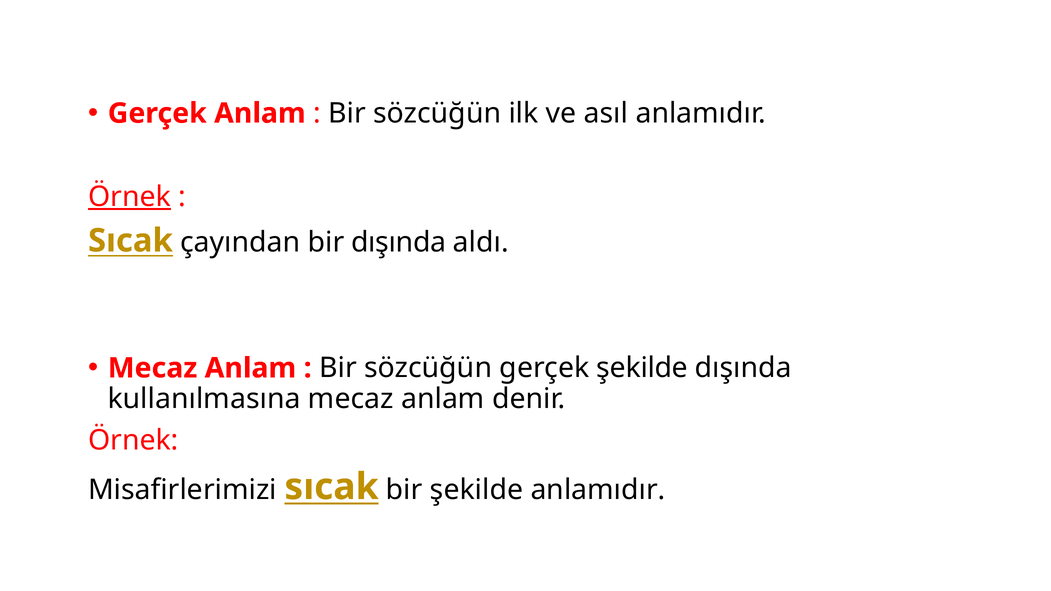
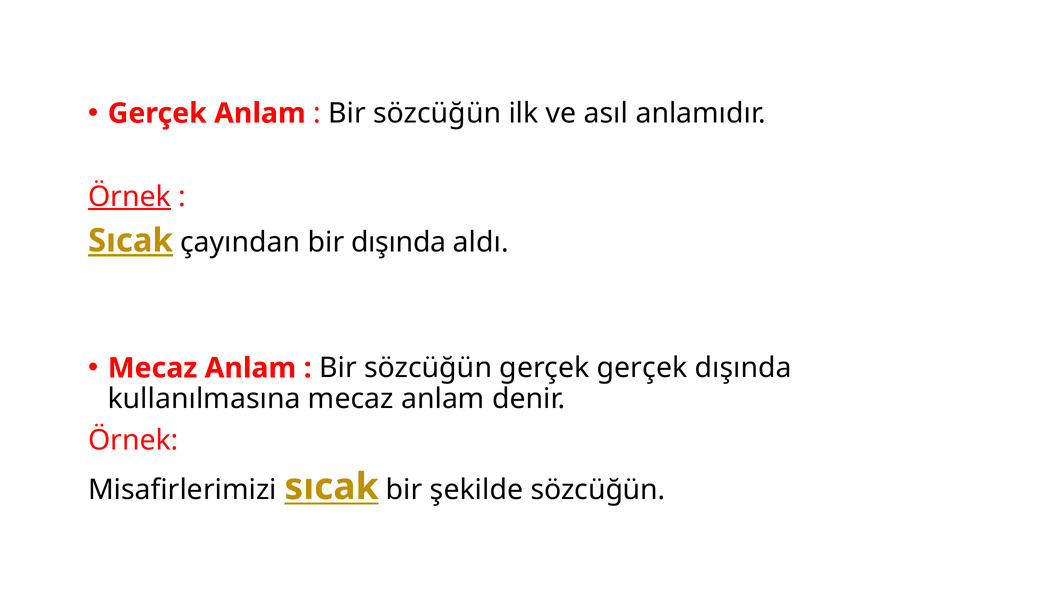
Sıcak at (130, 241) underline: none -> present
gerçek şekilde: şekilde -> gerçek
şekilde anlamıdır: anlamıdır -> sözcüğün
